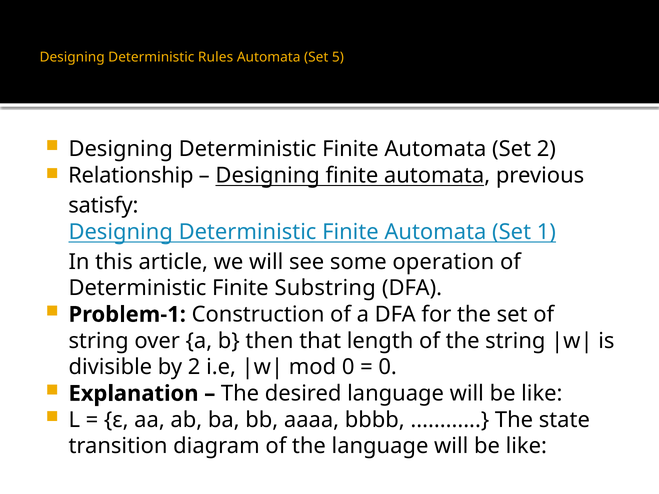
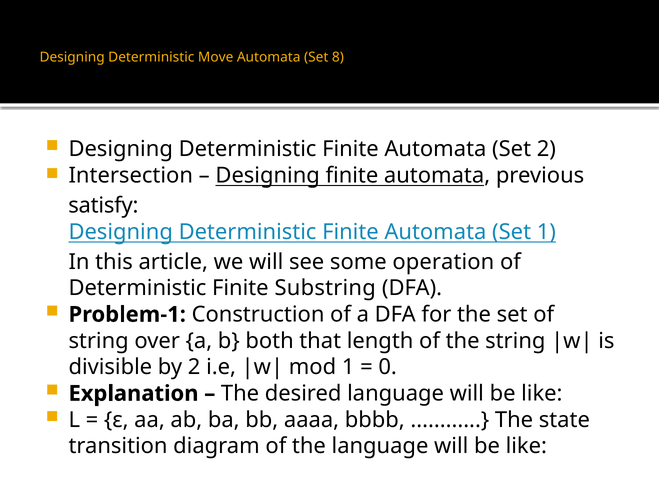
Rules: Rules -> Move
5: 5 -> 8
Relationship: Relationship -> Intersection
then: then -> both
mod 0: 0 -> 1
